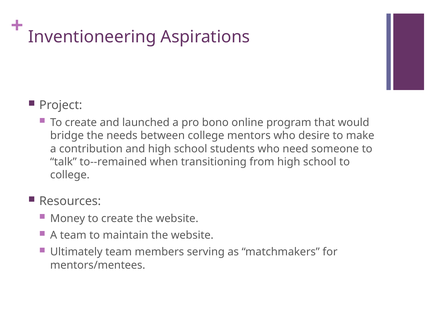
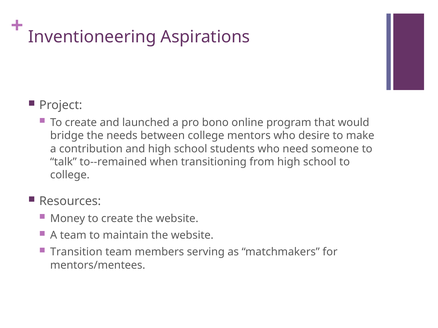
Ultimately: Ultimately -> Transition
